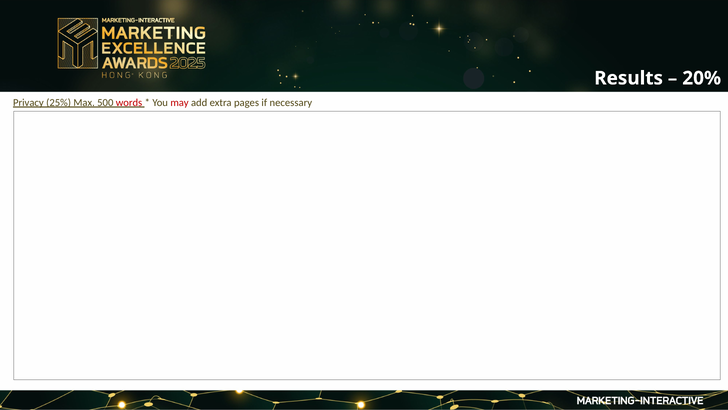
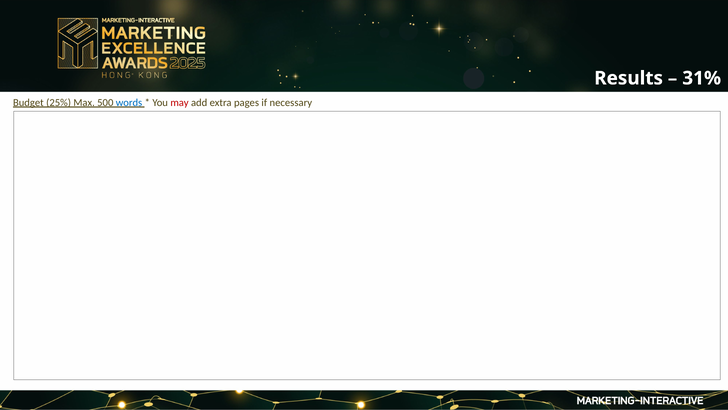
20%: 20% -> 31%
Privacy: Privacy -> Budget
words colour: red -> blue
